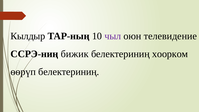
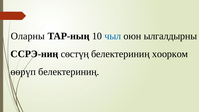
Кылдыр: Кылдыр -> Оларны
чыл colour: purple -> blue
телевидение: телевидение -> ылгалдырны
бижик: бижик -> сѳстүң
